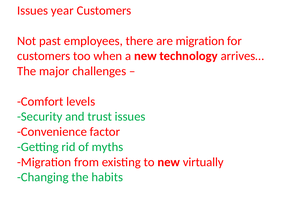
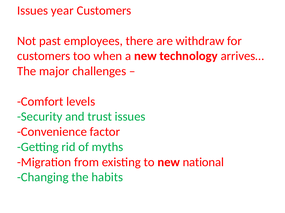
are migration: migration -> withdraw
virtually: virtually -> national
